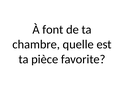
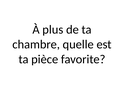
font: font -> plus
